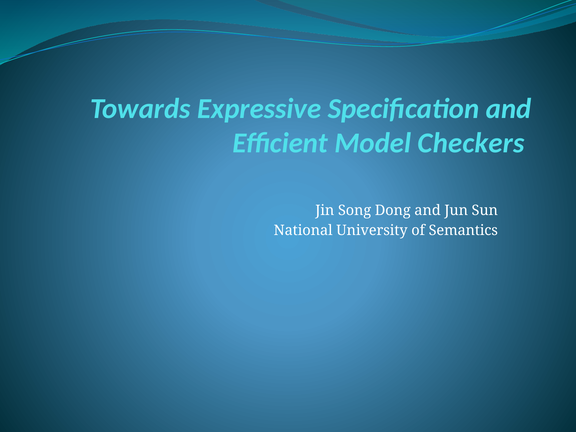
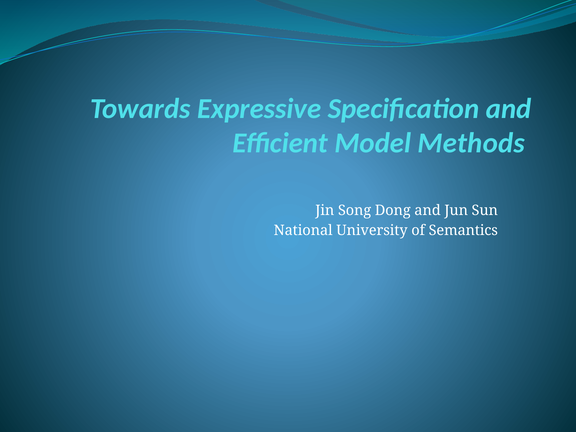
Checkers: Checkers -> Methods
